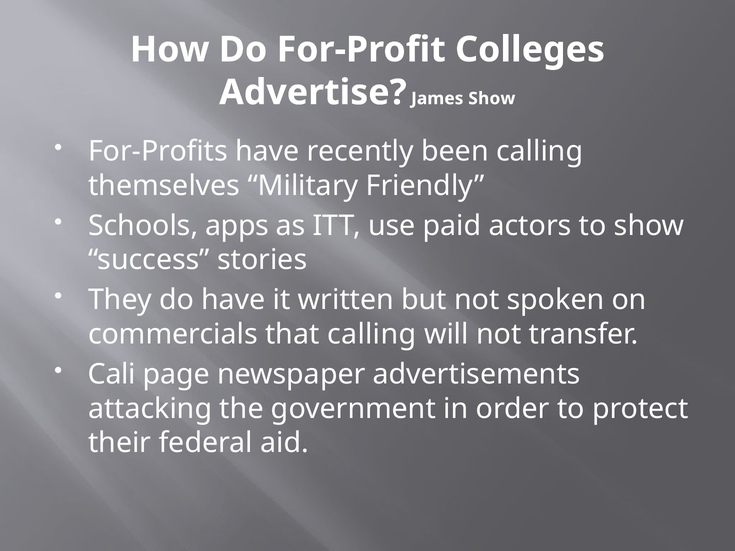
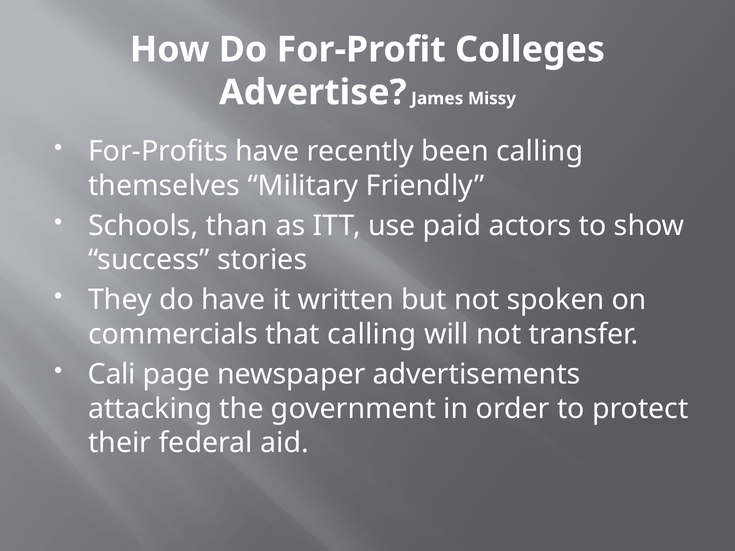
James Show: Show -> Missy
apps: apps -> than
